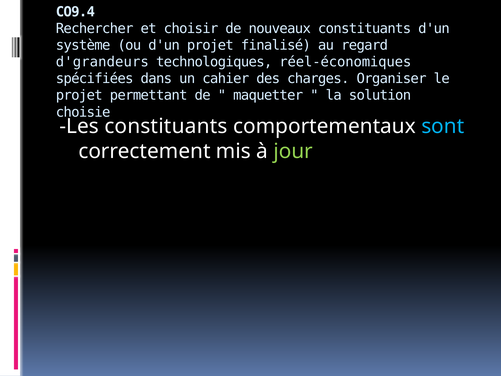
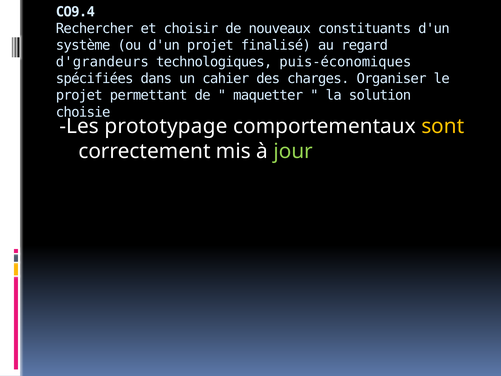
réel-économiques: réel-économiques -> puis-économiques
Les constituants: constituants -> prototypage
sont colour: light blue -> yellow
